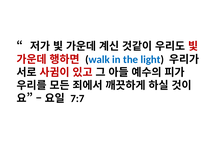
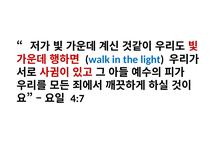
7:7: 7:7 -> 4:7
